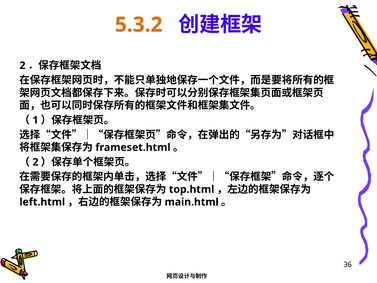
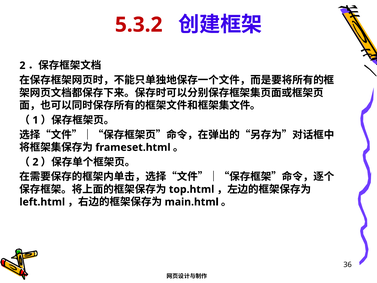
5.3.2 colour: orange -> red
